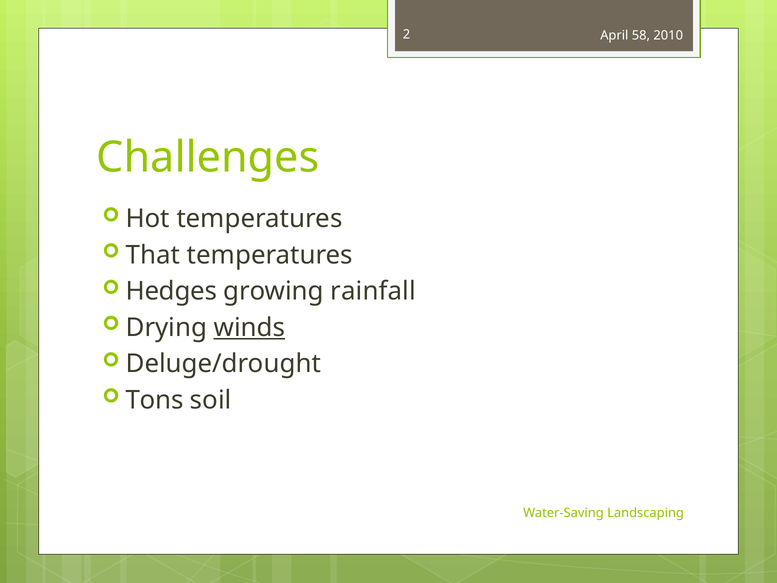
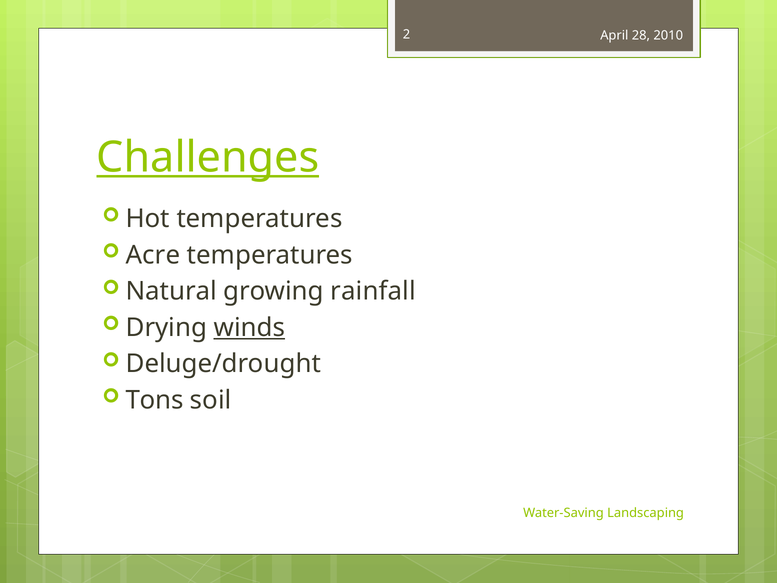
58: 58 -> 28
Challenges underline: none -> present
That: That -> Acre
Hedges: Hedges -> Natural
